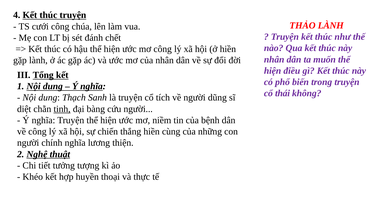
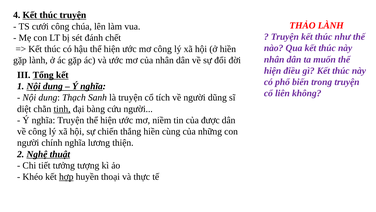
thái: thái -> liên
bệnh: bệnh -> được
hợp underline: none -> present
